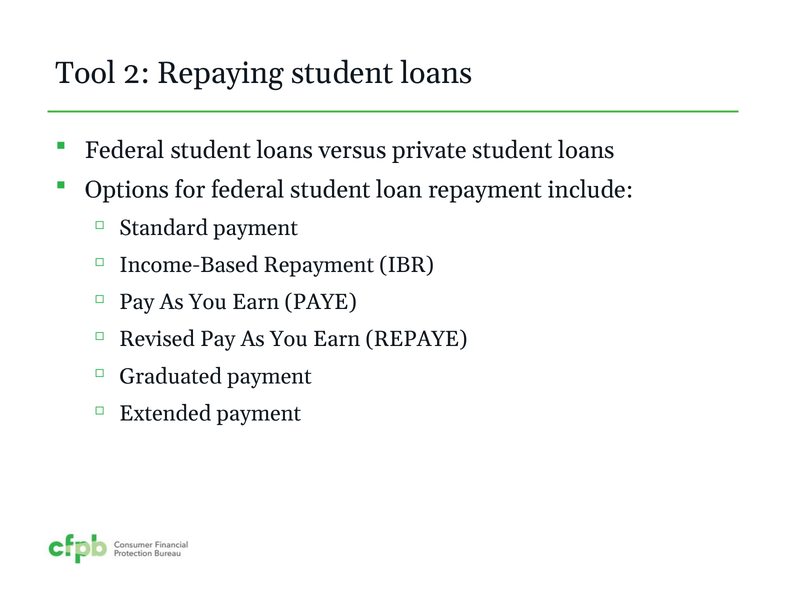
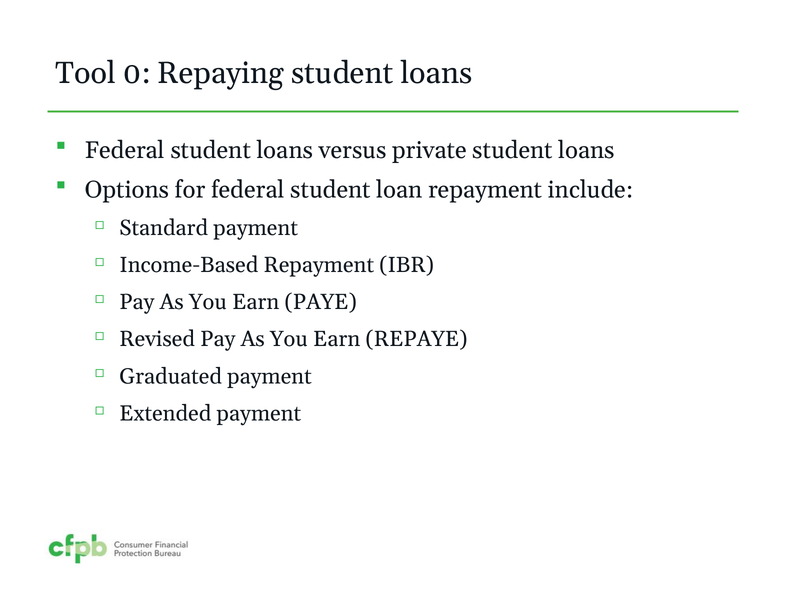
2: 2 -> 0
